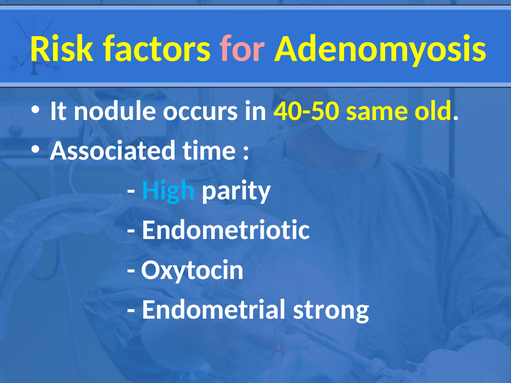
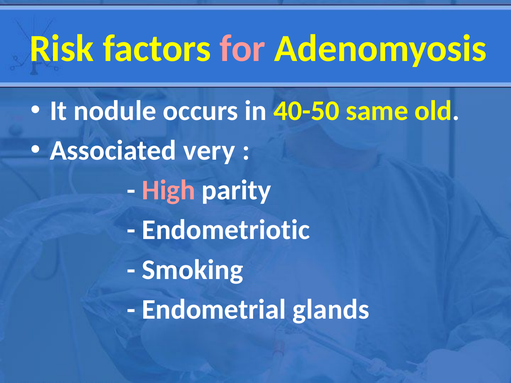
time: time -> very
High colour: light blue -> pink
Oxytocin: Oxytocin -> Smoking
strong: strong -> glands
